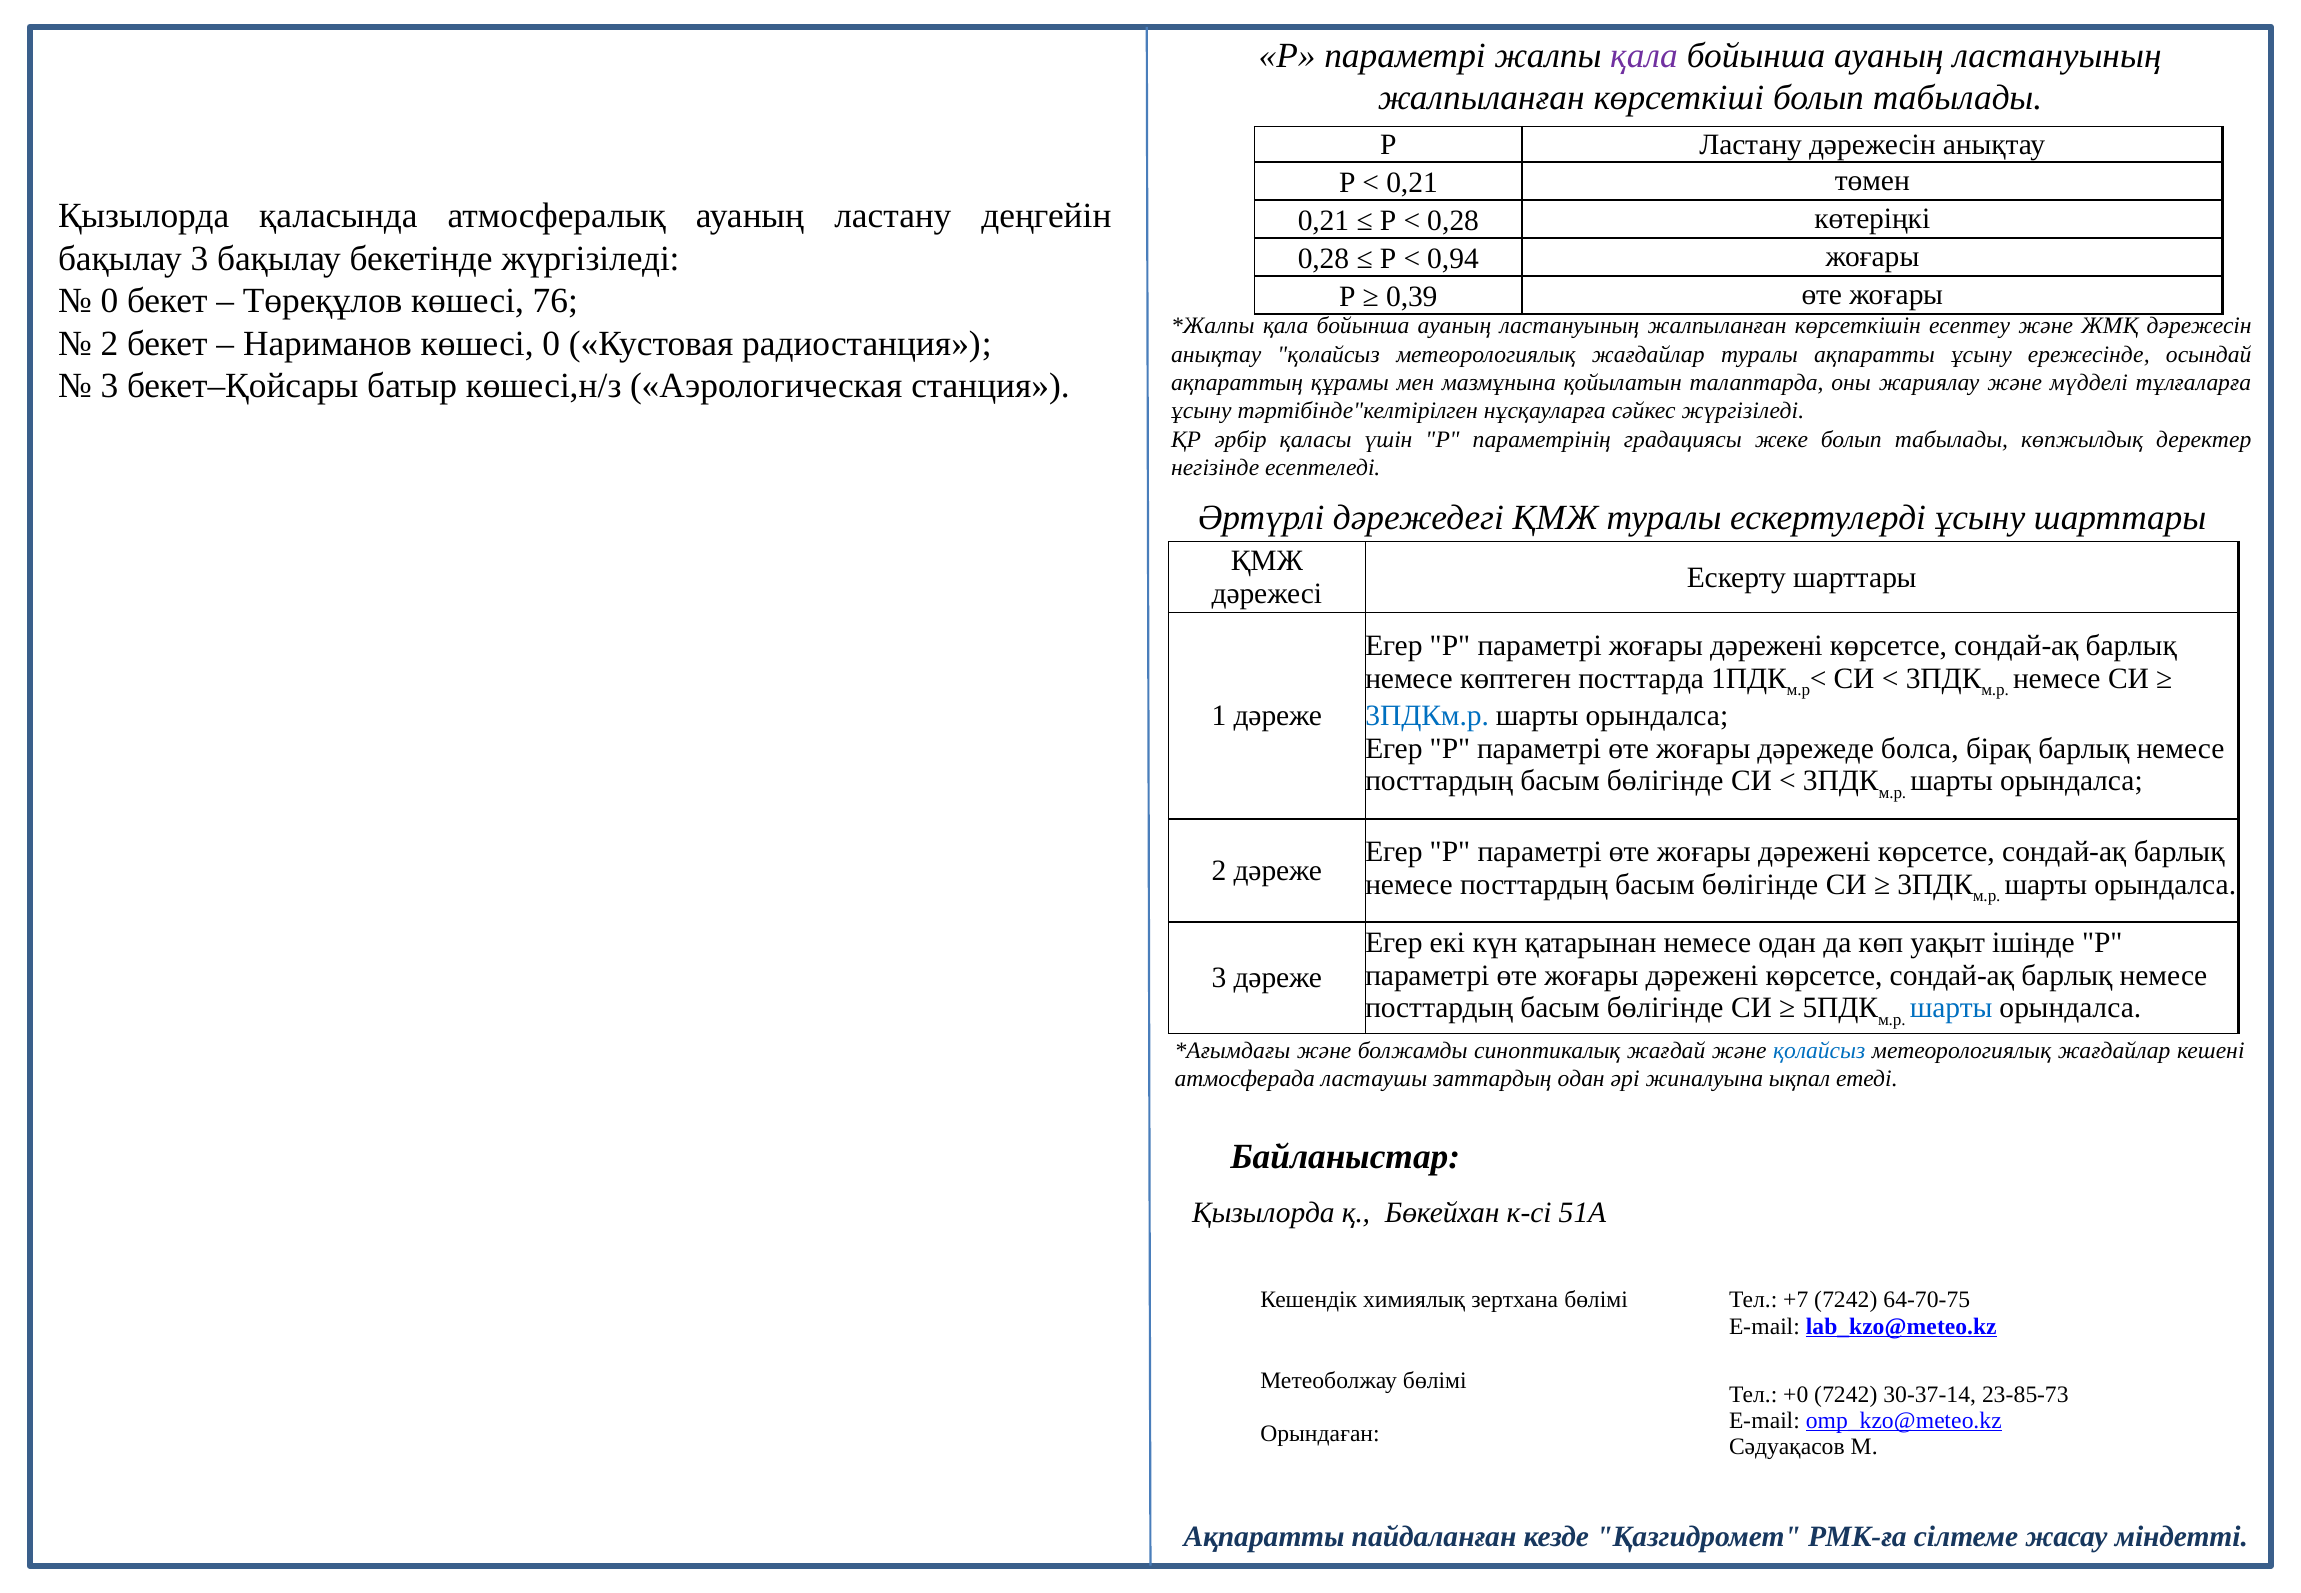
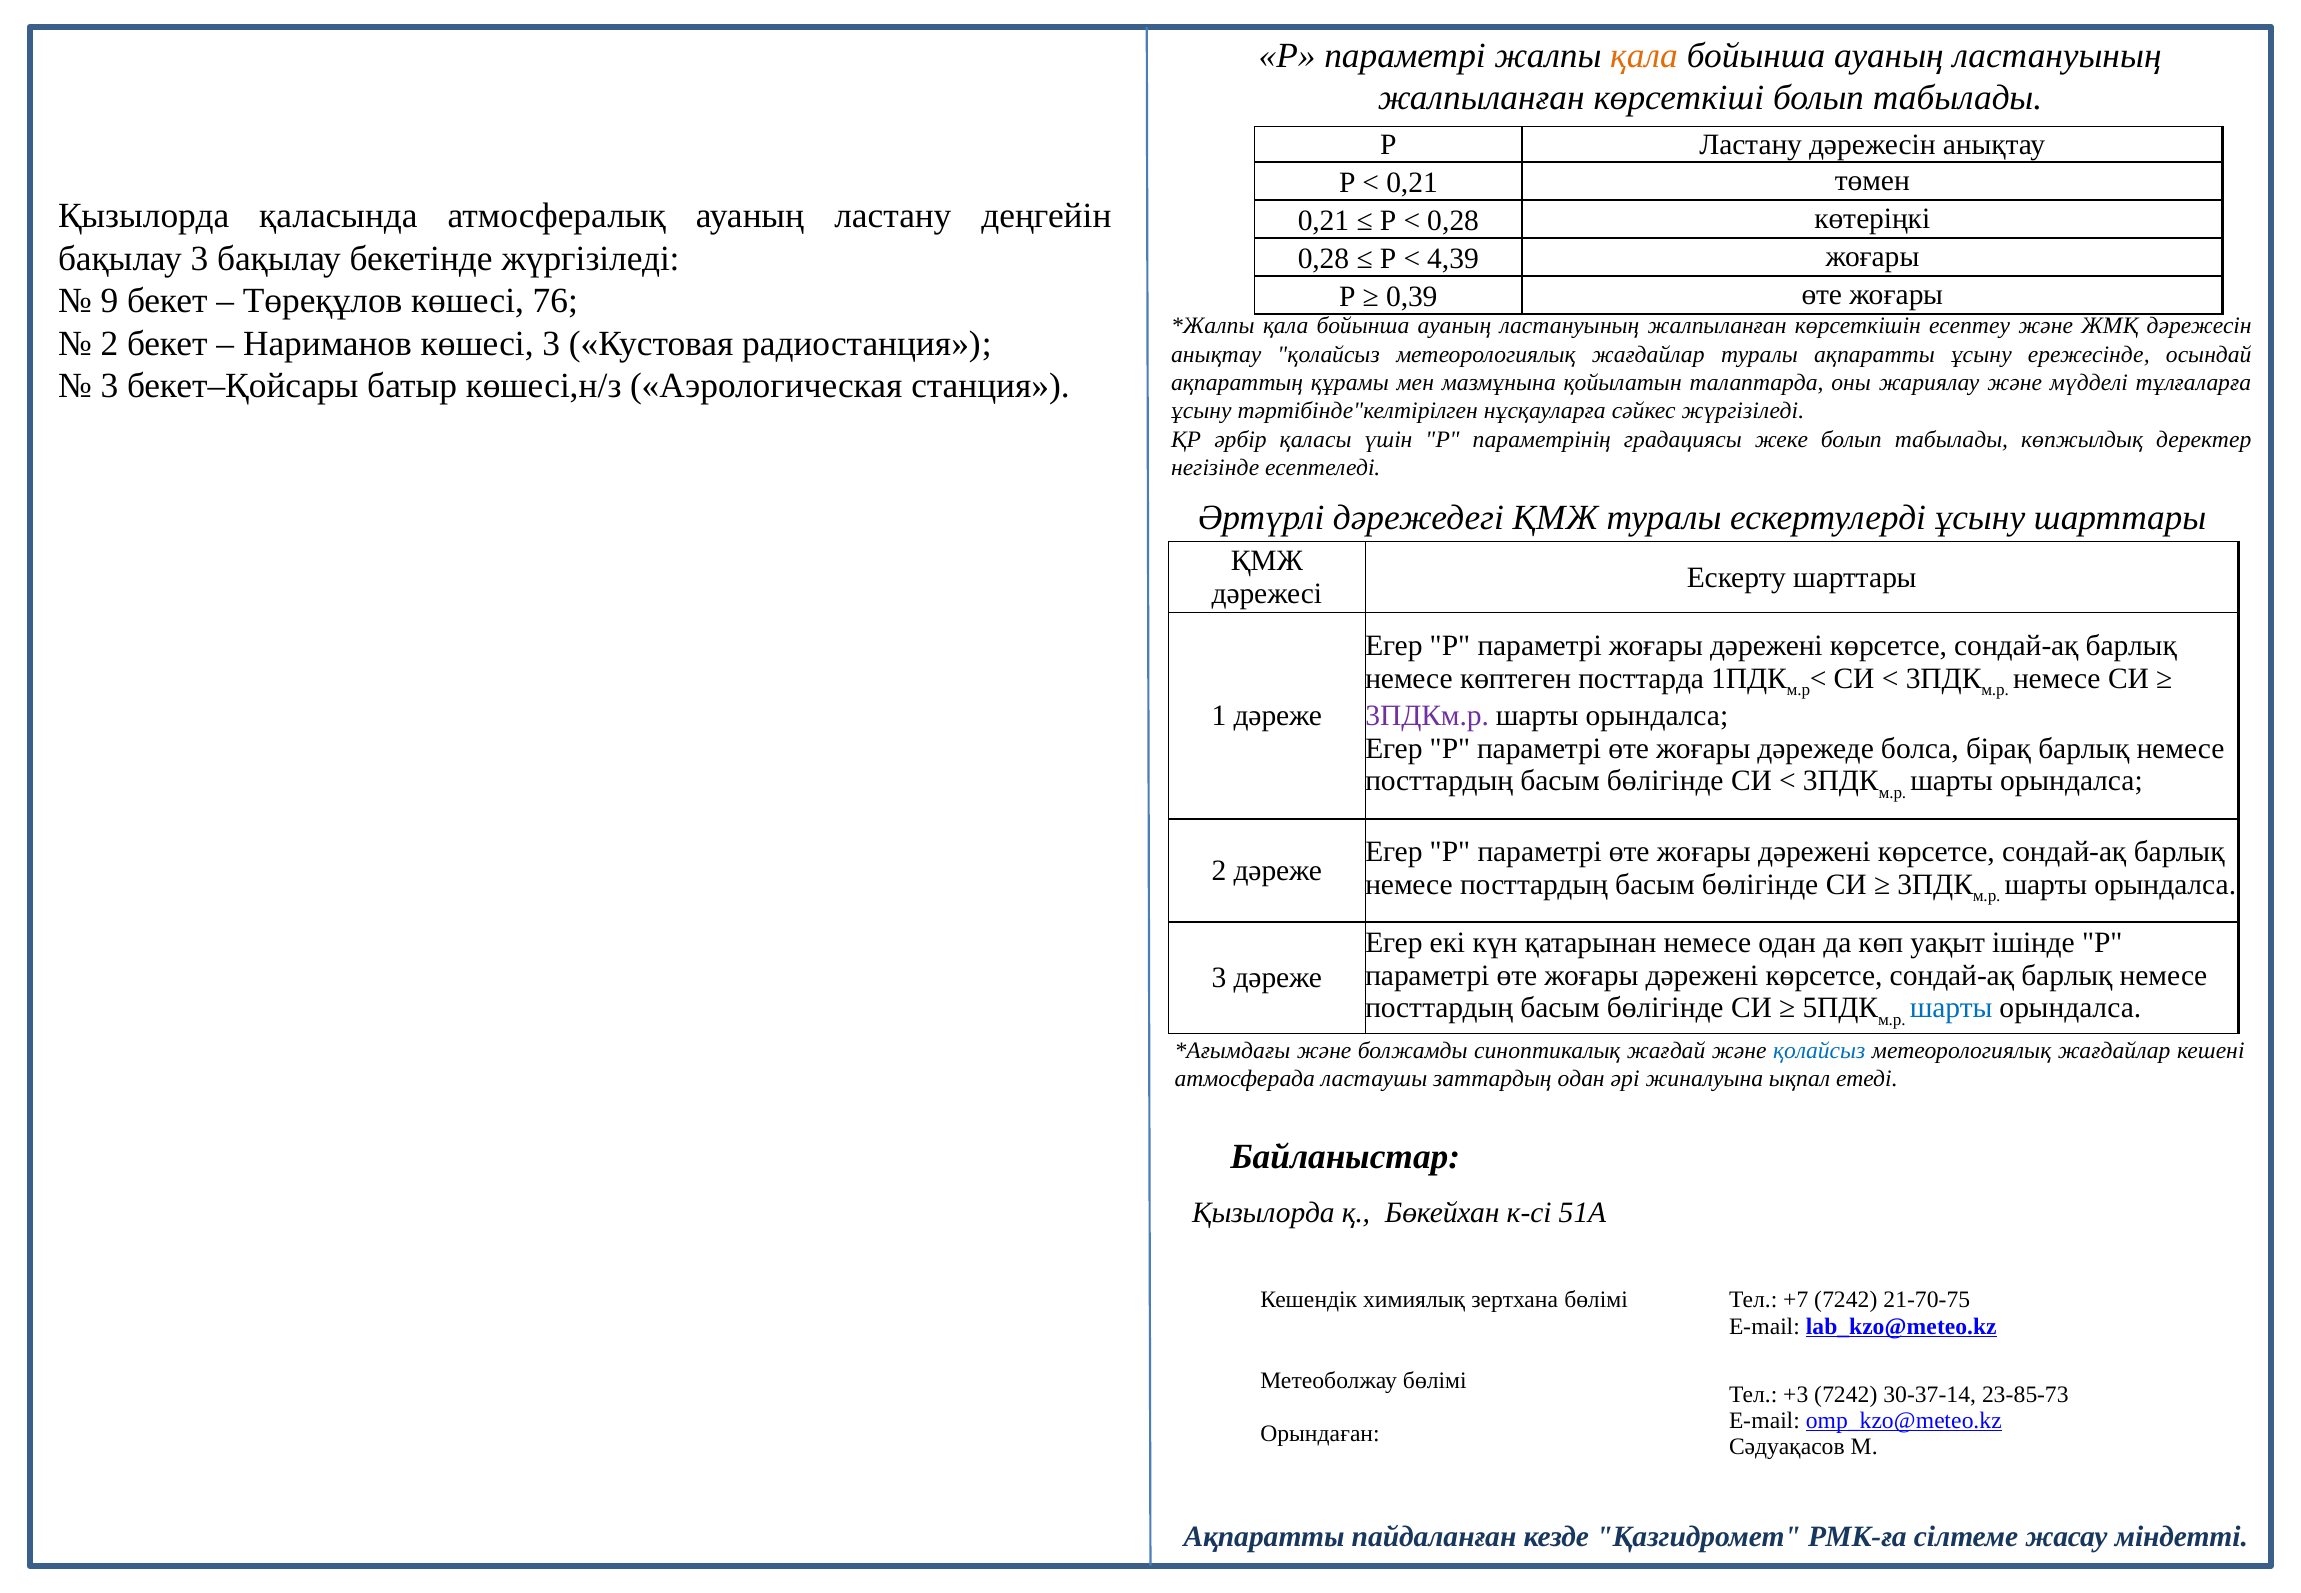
қала at (1644, 56) colour: purple -> orange
0,94: 0,94 -> 4,39
0 at (109, 301): 0 -> 9
көшесі 0: 0 -> 3
3ПДКм.р colour: blue -> purple
64-70-75: 64-70-75 -> 21-70-75
+0: +0 -> +3
